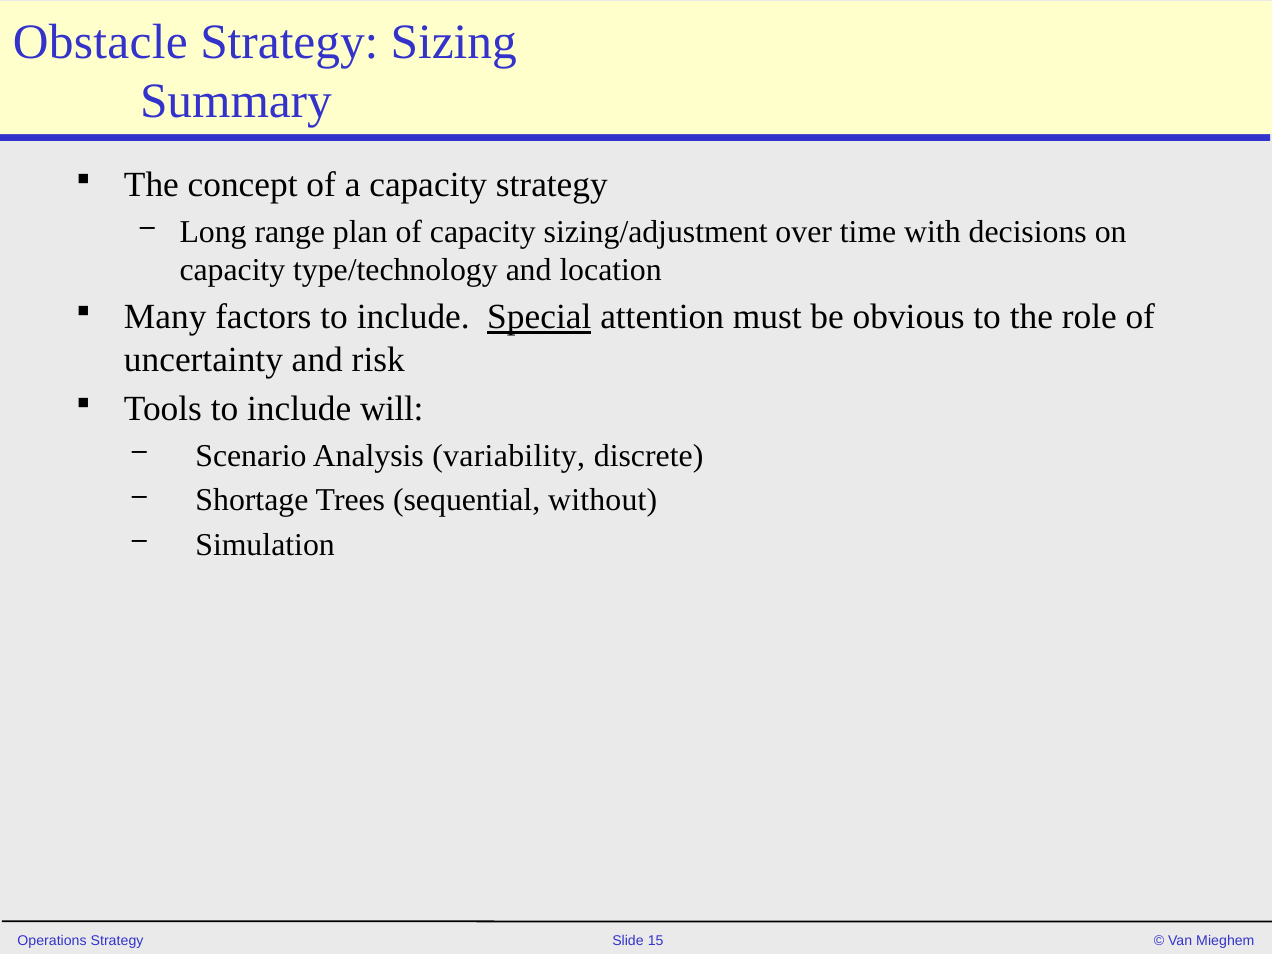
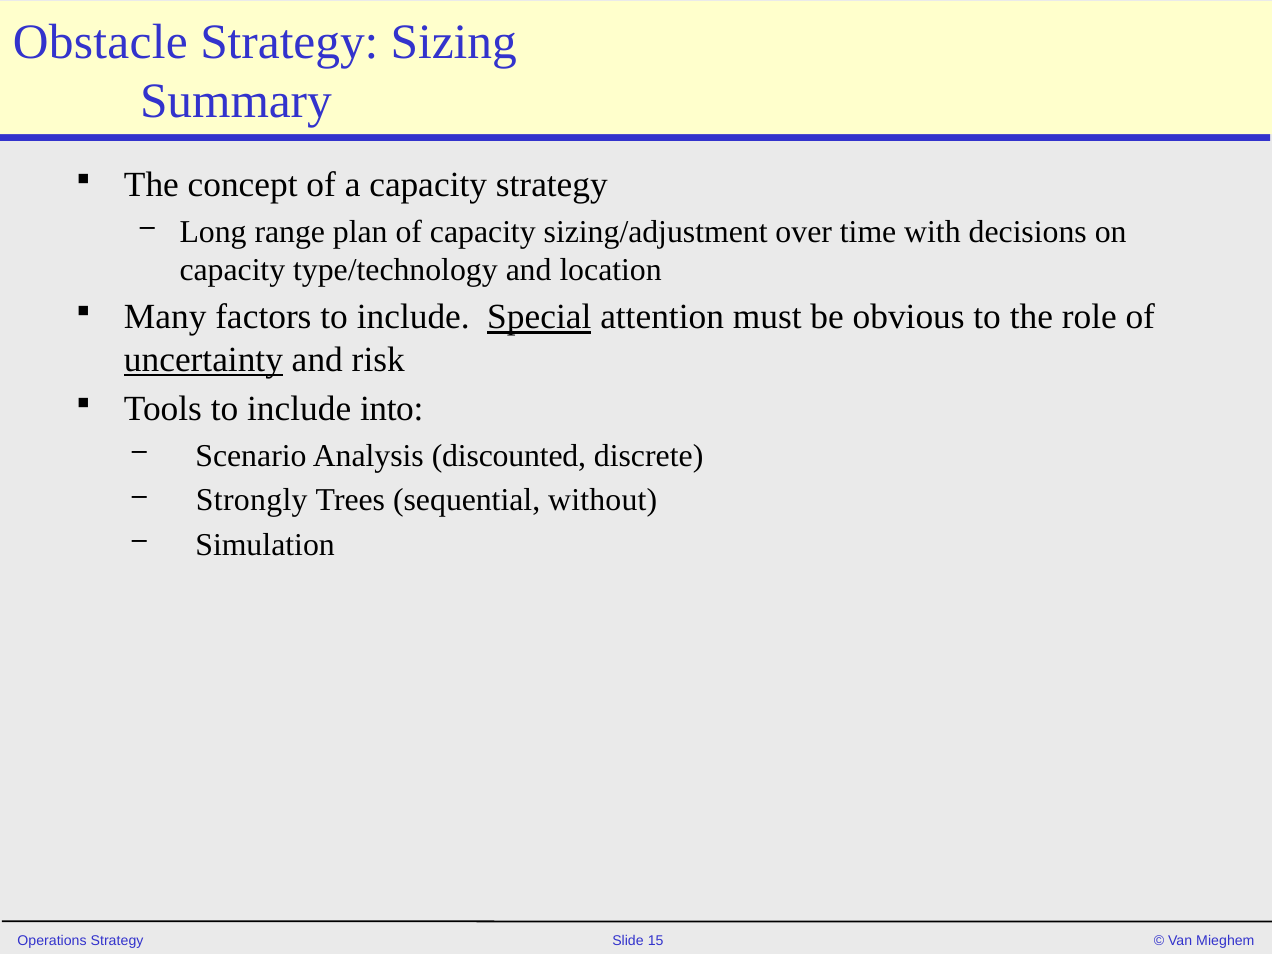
uncertainty underline: none -> present
will: will -> into
variability: variability -> discounted
Shortage: Shortage -> Strongly
